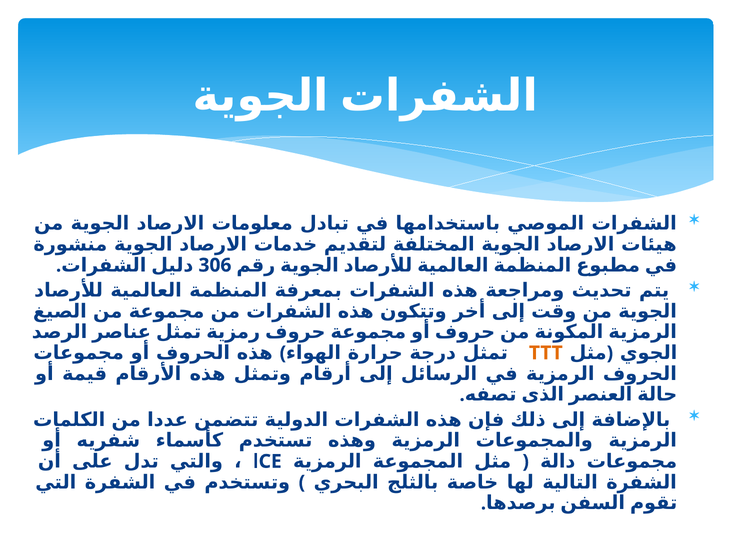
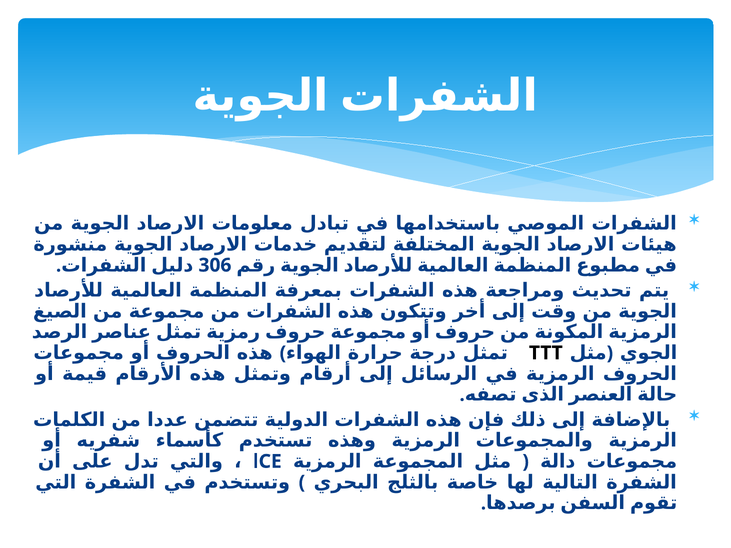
TTT colour: orange -> black
